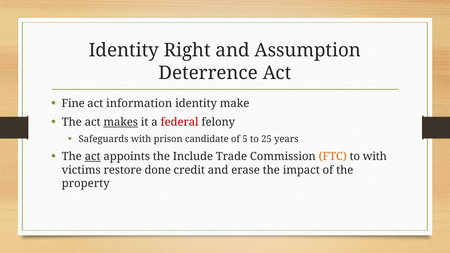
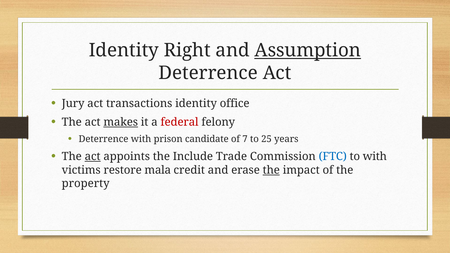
Assumption underline: none -> present
Fine: Fine -> Jury
information: information -> transactions
make: make -> office
Safeguards at (104, 139): Safeguards -> Deterrence
5: 5 -> 7
FTC colour: orange -> blue
done: done -> mala
the at (271, 170) underline: none -> present
